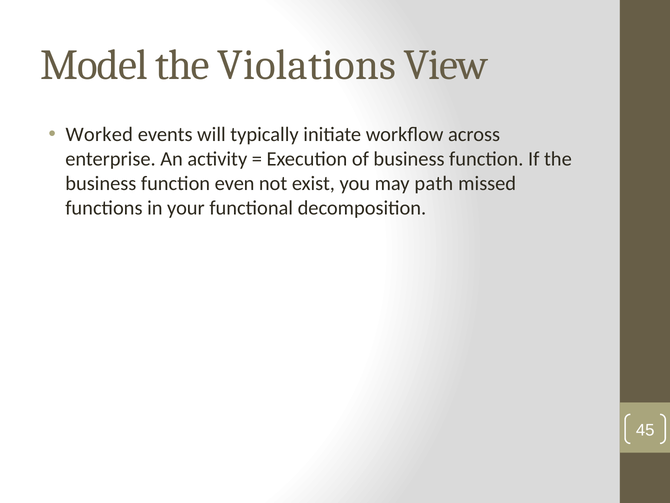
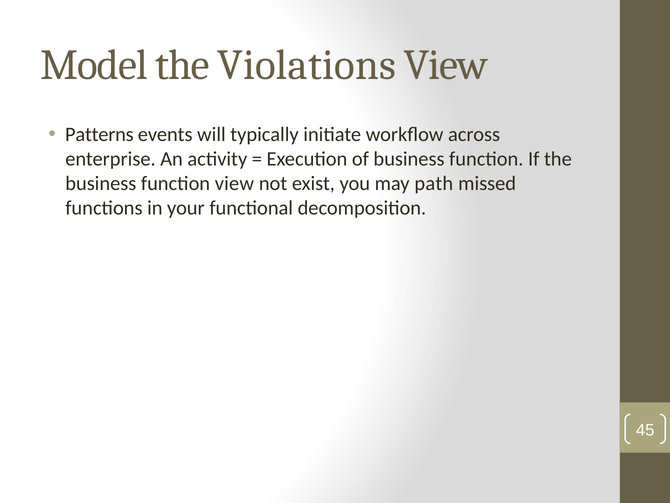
Worked: Worked -> Patterns
function even: even -> view
